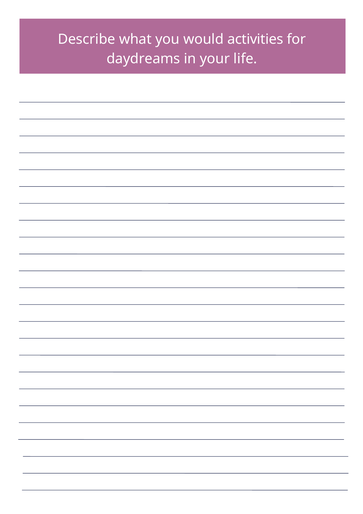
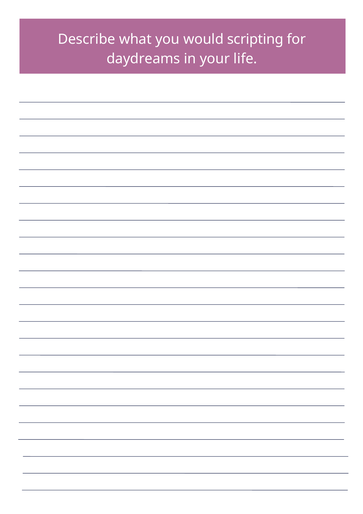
activities: activities -> scripting
